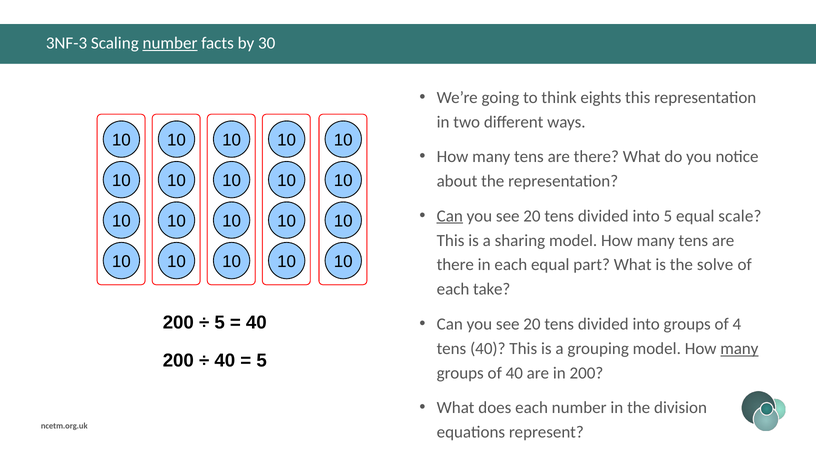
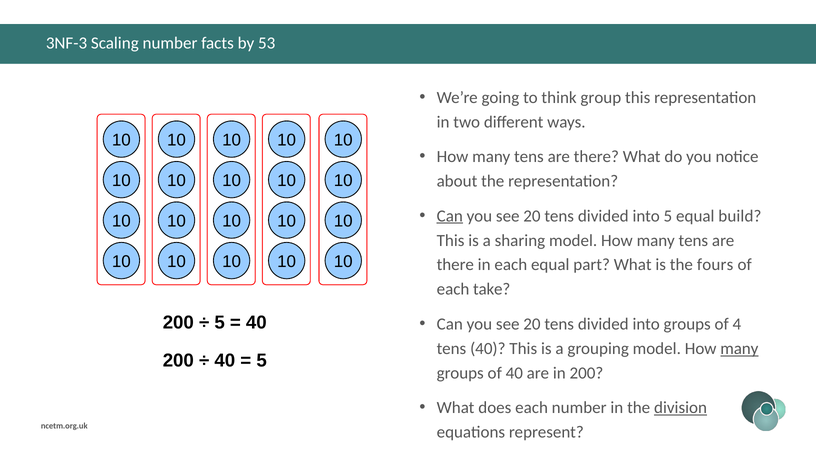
number at (170, 43) underline: present -> none
30: 30 -> 53
eights: eights -> group
scale: scale -> build
solve: solve -> fours
division underline: none -> present
